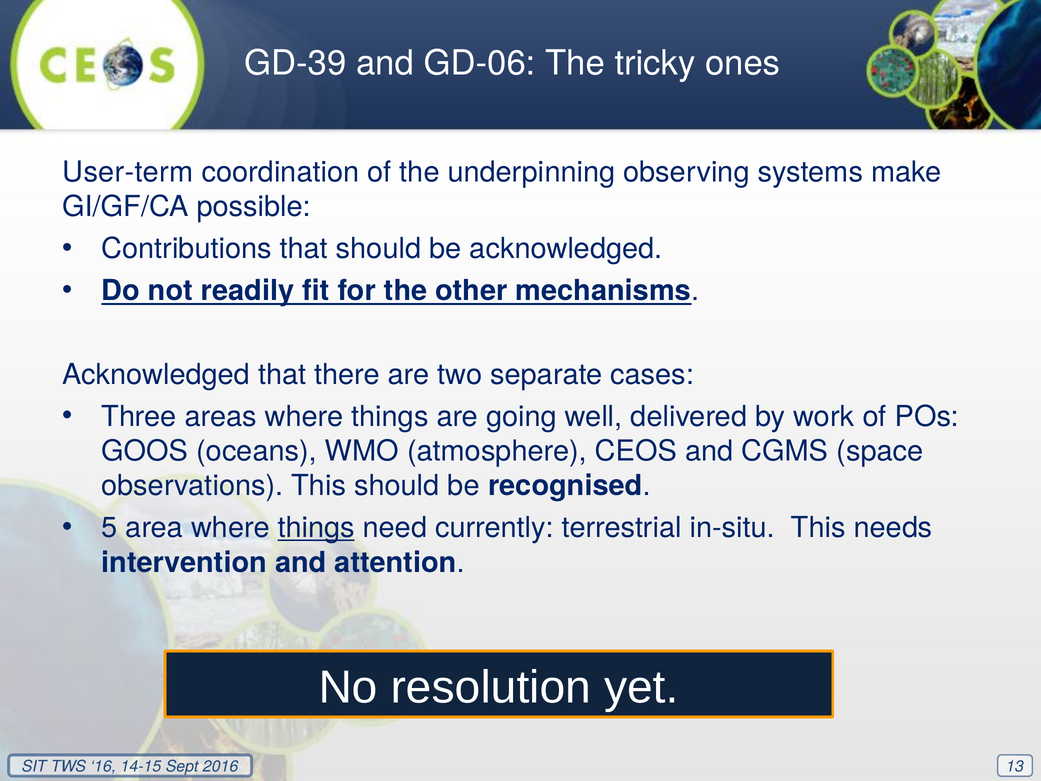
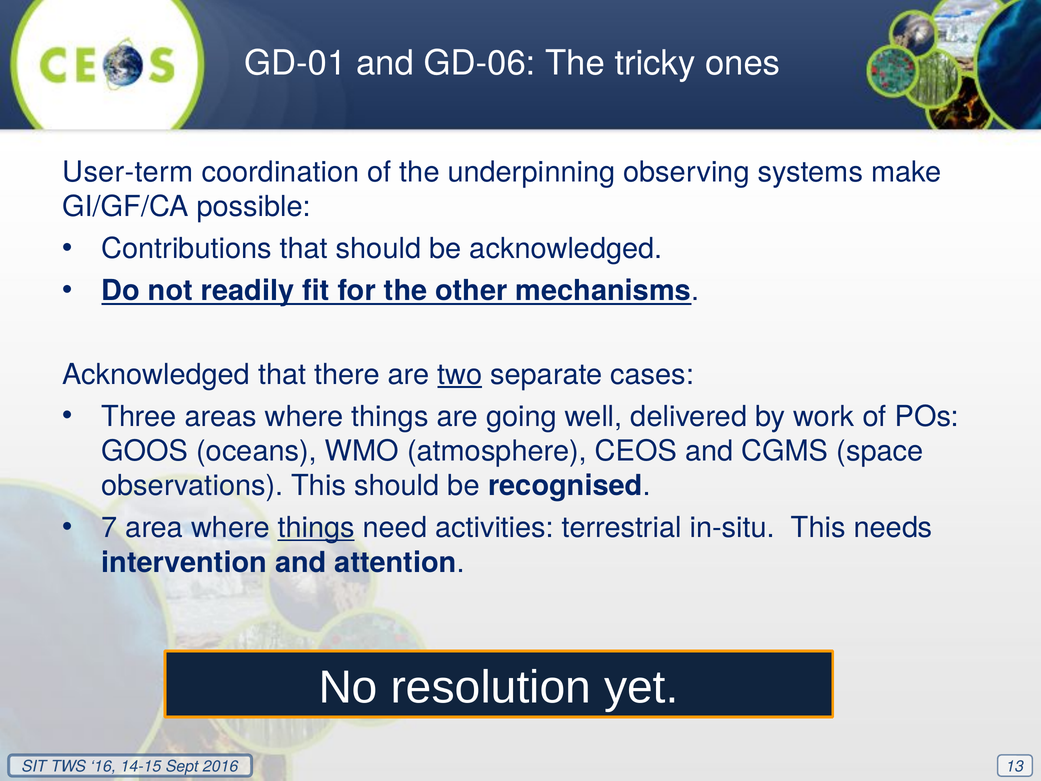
GD-39: GD-39 -> GD-01
two underline: none -> present
5: 5 -> 7
currently: currently -> activities
